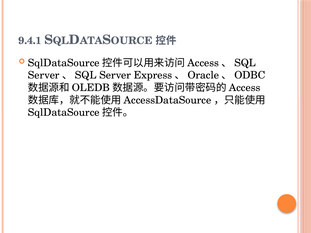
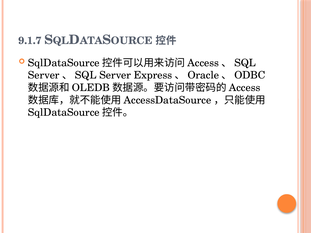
9.4.1: 9.4.1 -> 9.1.7
